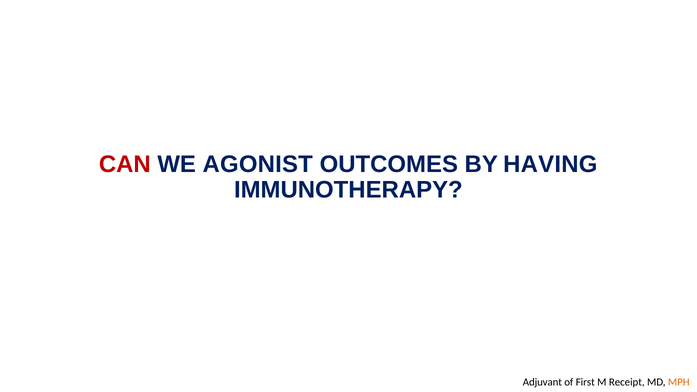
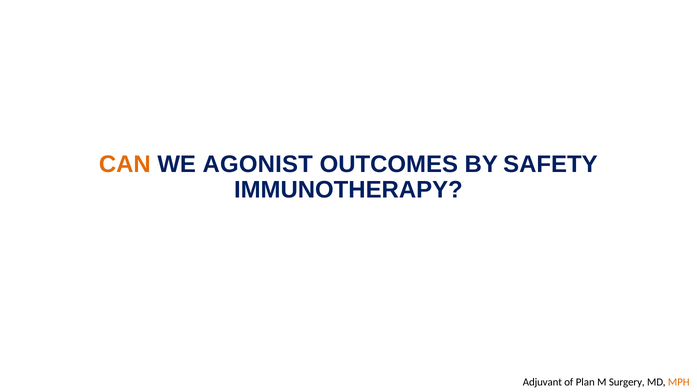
CAN colour: red -> orange
HAVING: HAVING -> SAFETY
First: First -> Plan
Receipt: Receipt -> Surgery
